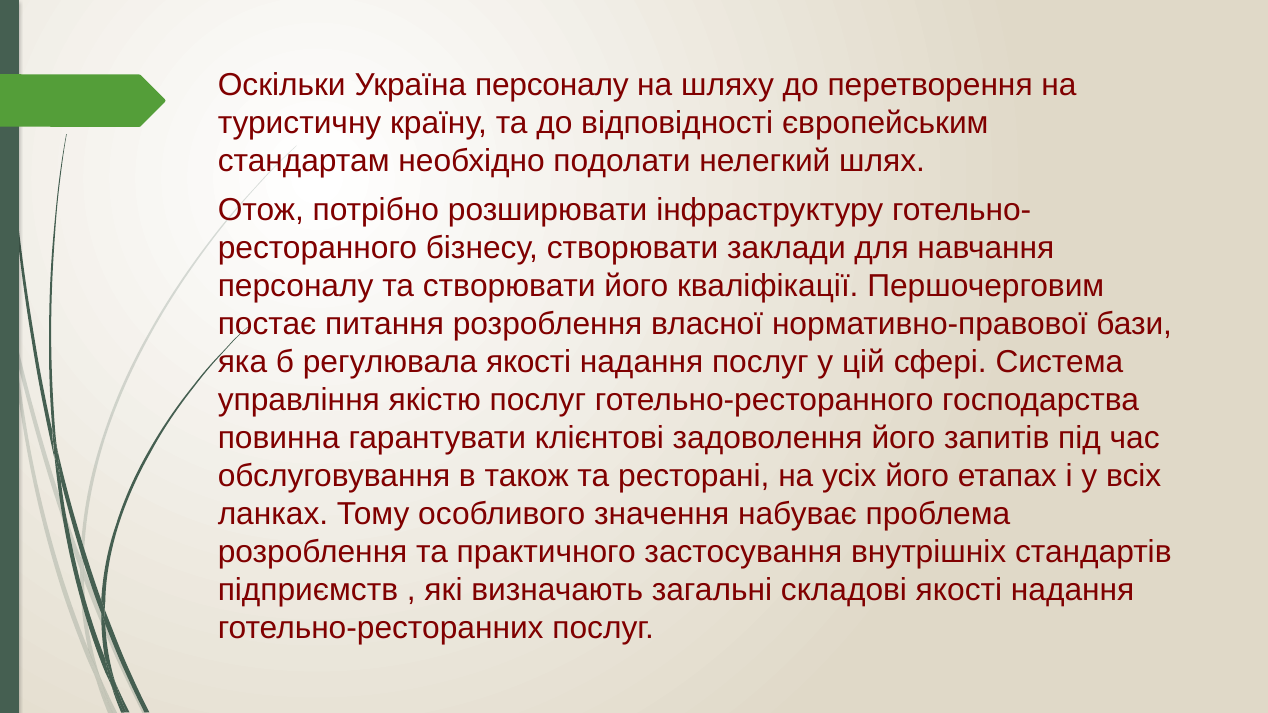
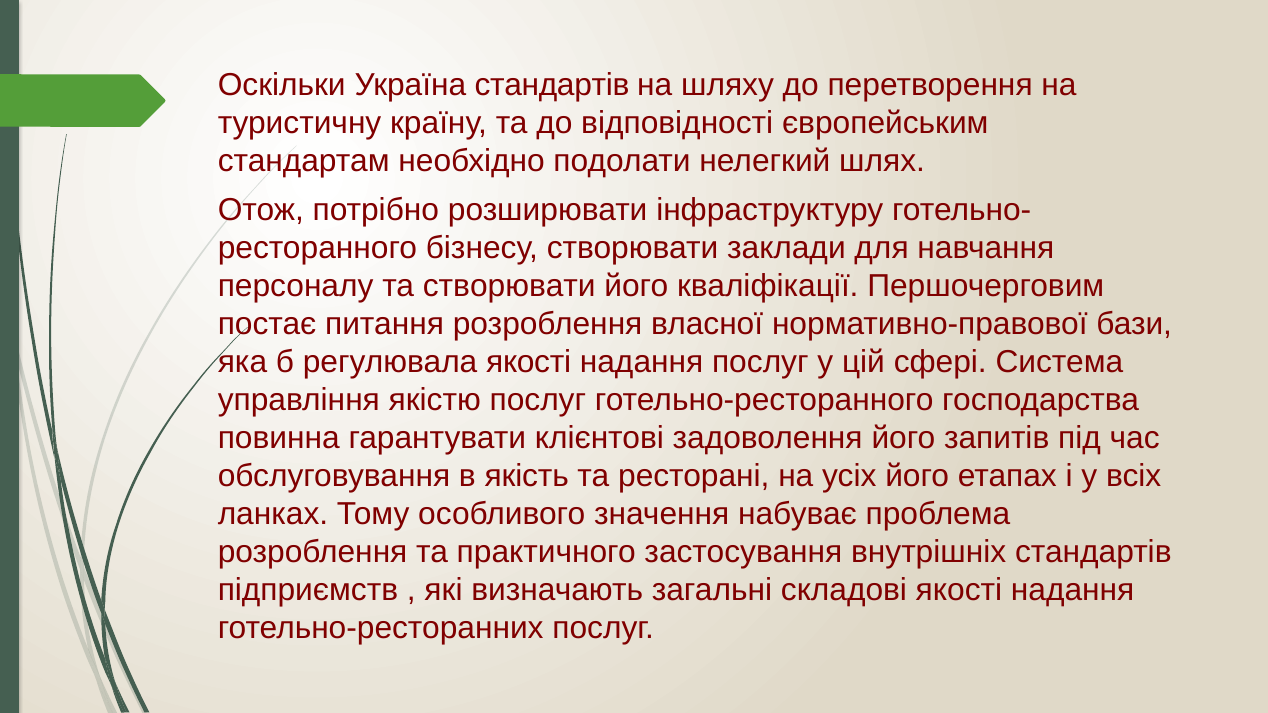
Україна персоналу: персоналу -> стандартів
також: також -> якість
